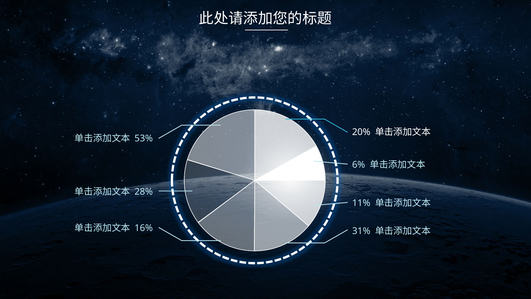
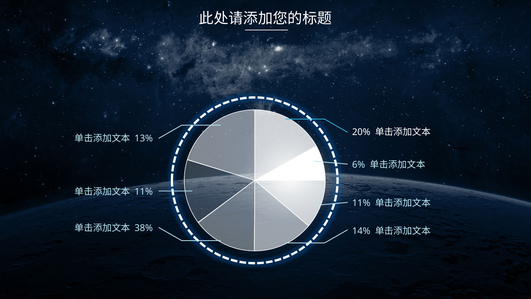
53%: 53% -> 13%
28% at (144, 191): 28% -> 11%
16%: 16% -> 38%
31%: 31% -> 14%
